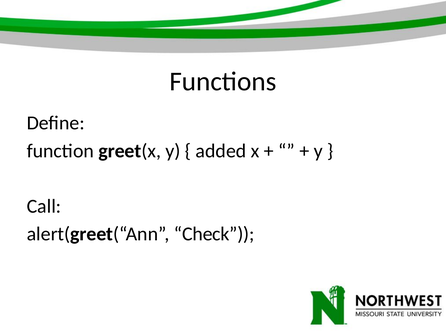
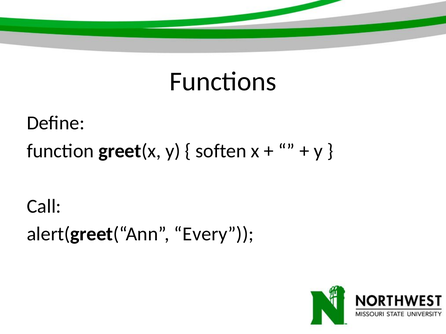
added: added -> soften
Check: Check -> Every
